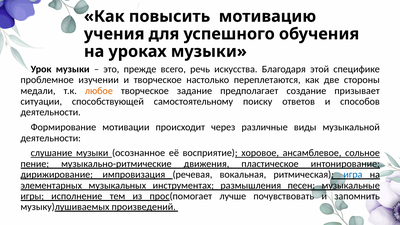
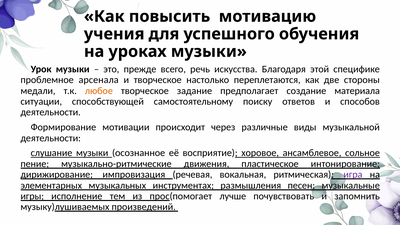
изучении: изучении -> арсенала
призывает: призывает -> материала
игра colour: blue -> purple
